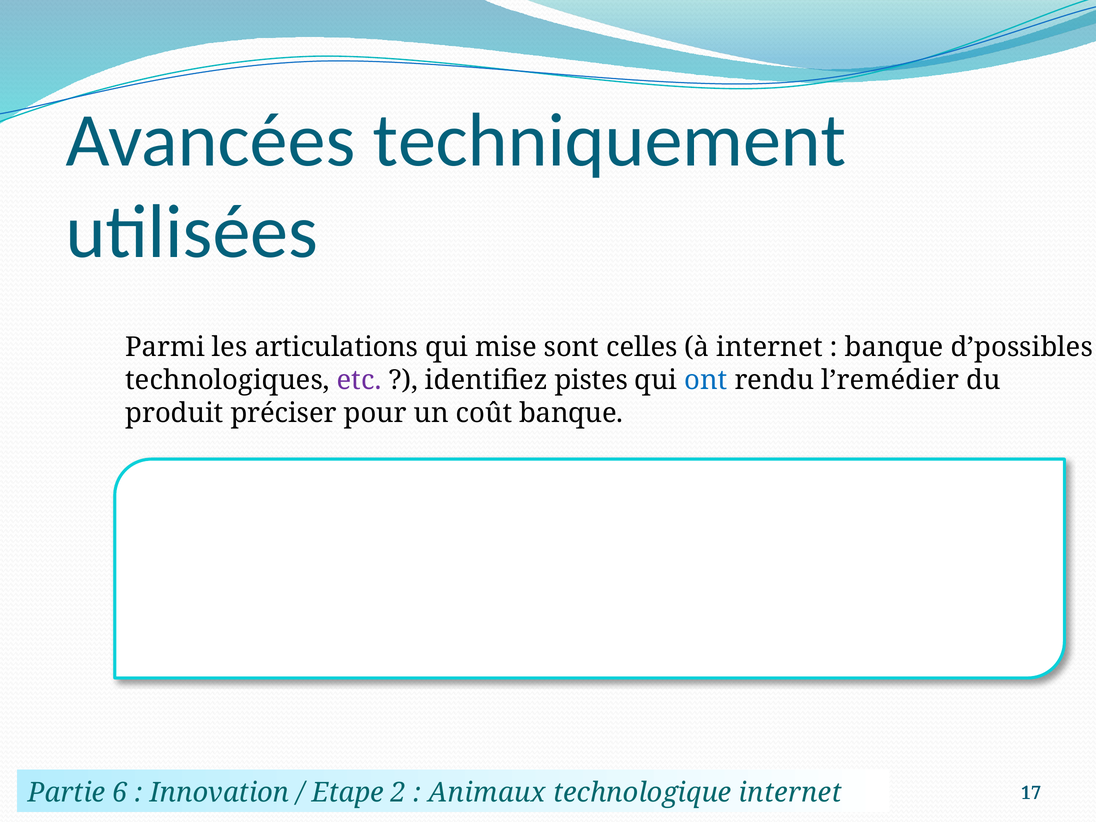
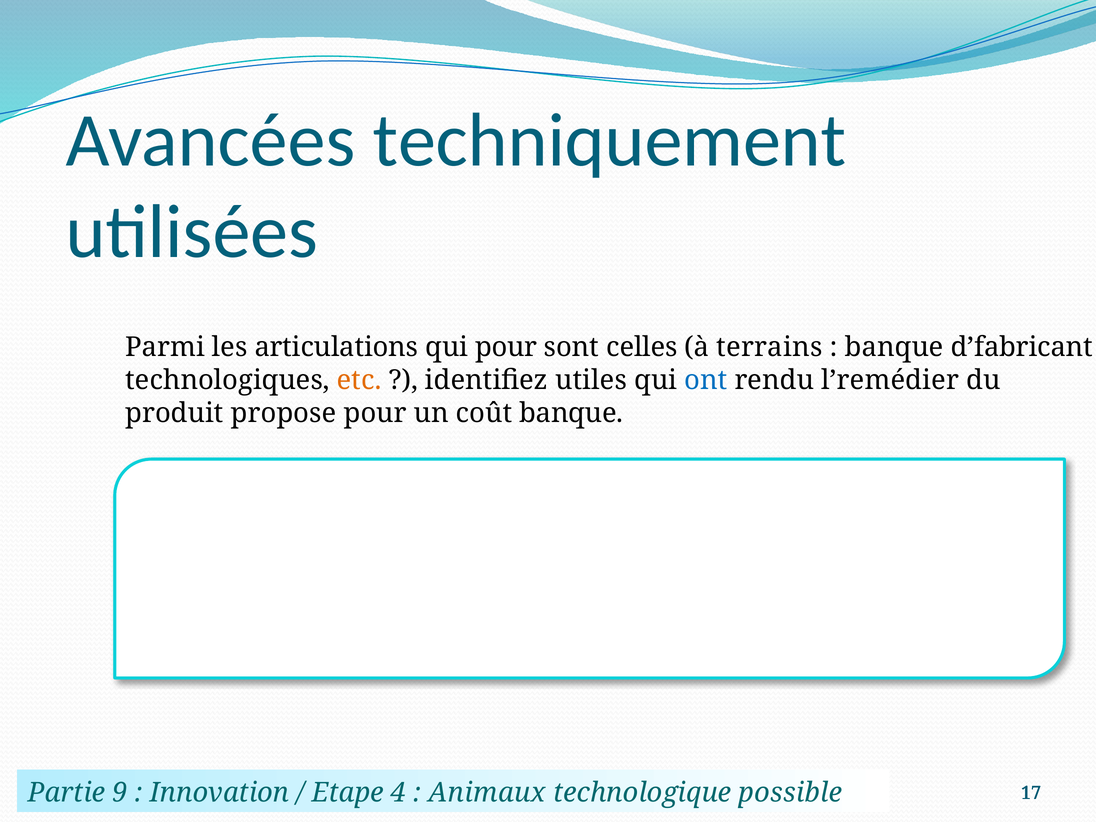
qui mise: mise -> pour
à internet: internet -> terrains
d’possibles: d’possibles -> d’fabricant
etc colour: purple -> orange
pistes: pistes -> utiles
préciser: préciser -> propose
6: 6 -> 9
2: 2 -> 4
technologique internet: internet -> possible
